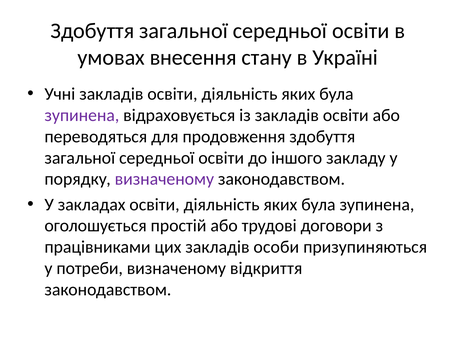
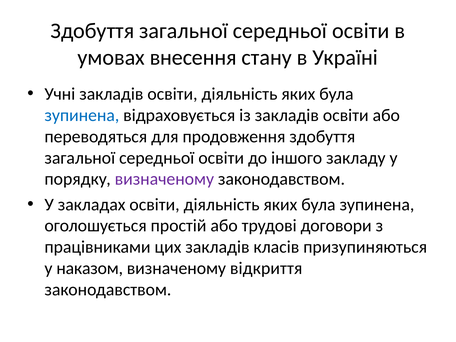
зупинена at (82, 115) colour: purple -> blue
особи: особи -> класів
потреби: потреби -> наказом
